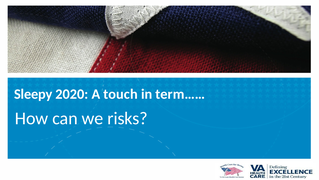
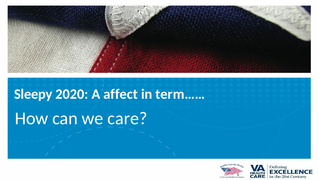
touch: touch -> affect
risks: risks -> care
